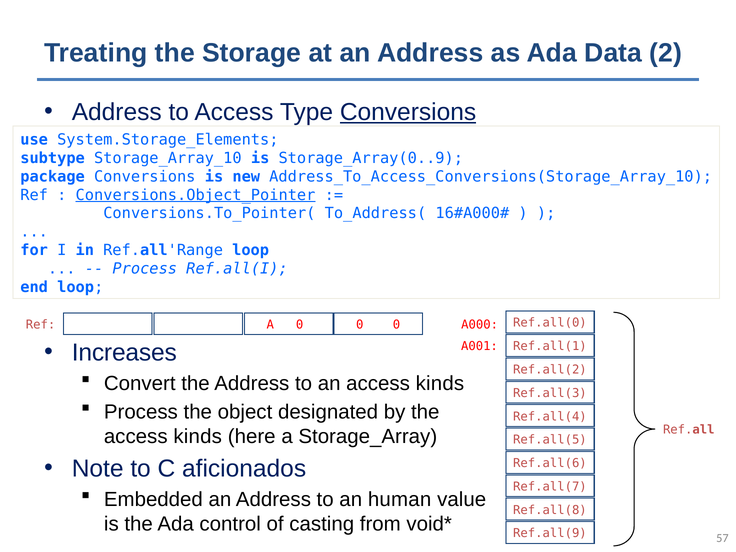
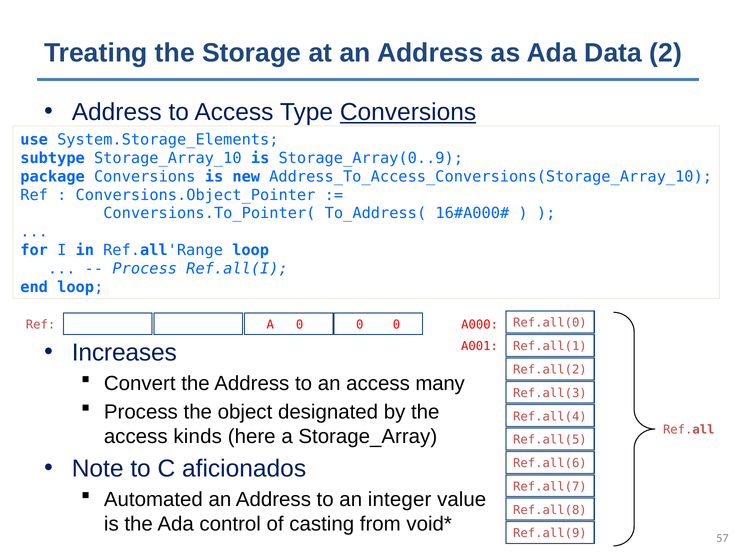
Conversions.Object_Pointer underline: present -> none
an access kinds: kinds -> many
Embedded: Embedded -> Automated
human: human -> integer
